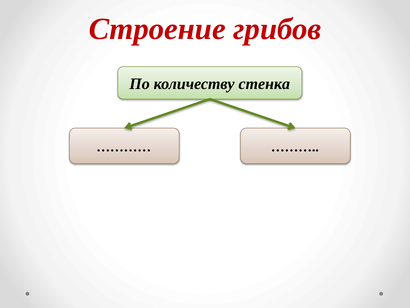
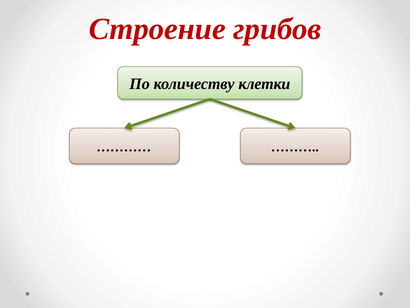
стенка: стенка -> клетки
